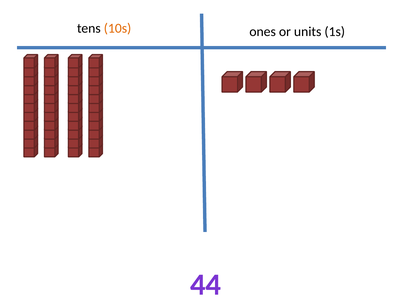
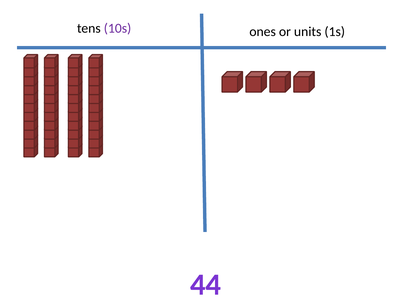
10s colour: orange -> purple
